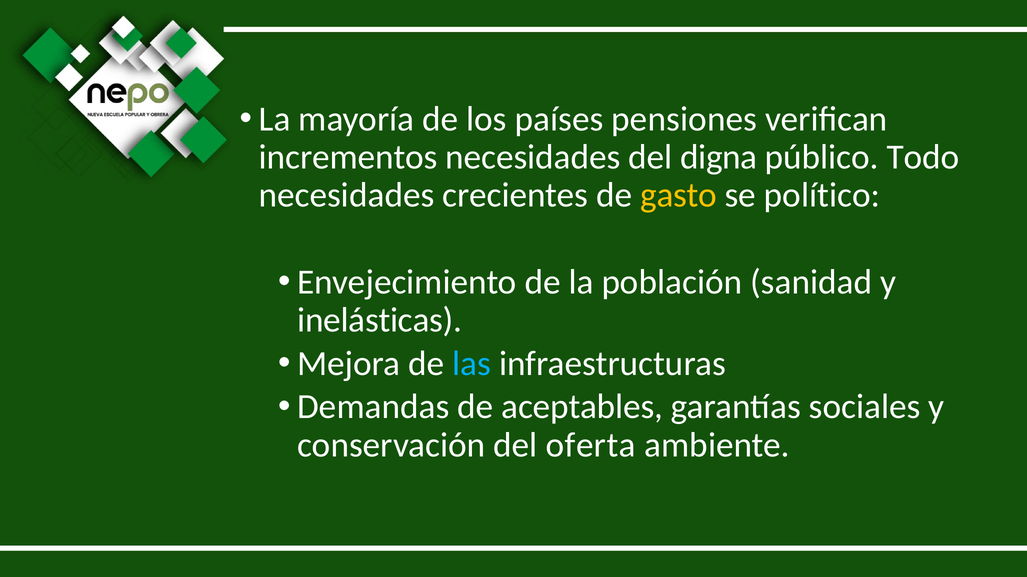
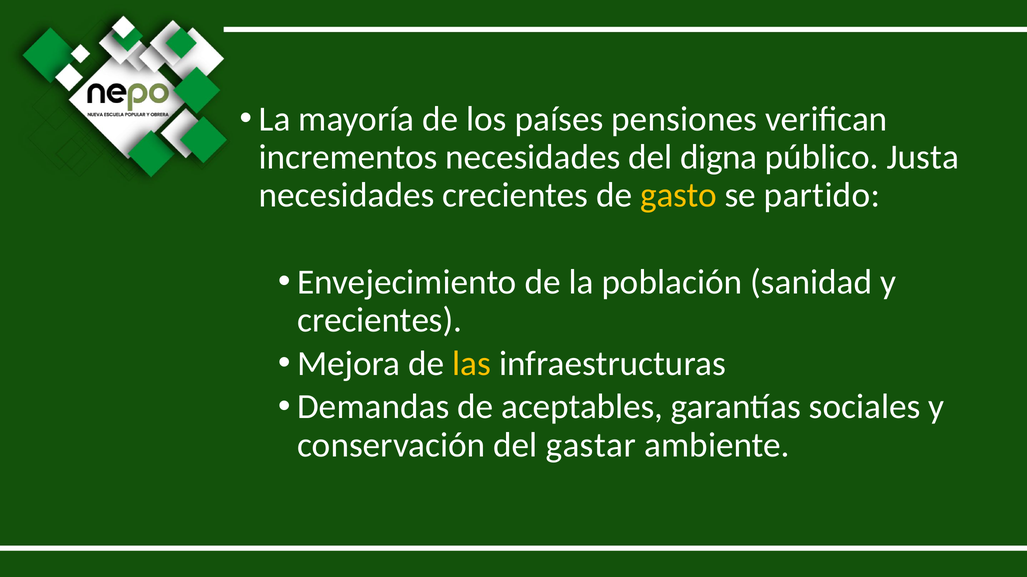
Todo: Todo -> Justa
político: político -> partido
inelásticas at (380, 320): inelásticas -> crecientes
las colour: light blue -> yellow
oferta: oferta -> gastar
